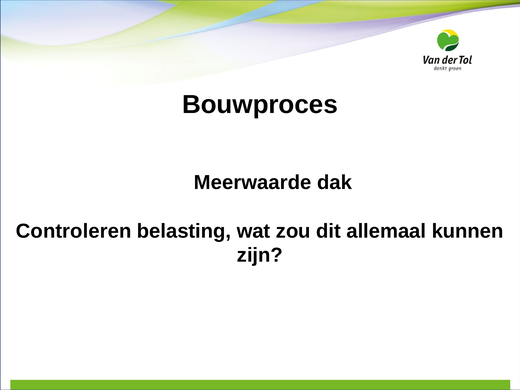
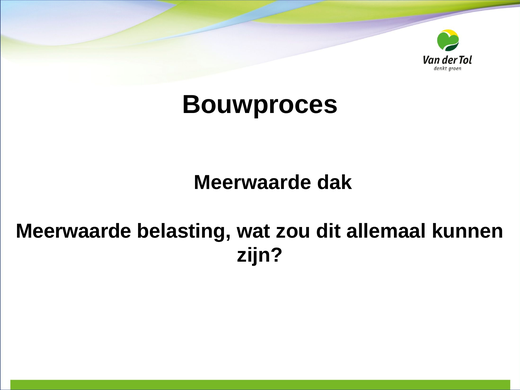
Controleren at (74, 231): Controleren -> Meerwaarde
